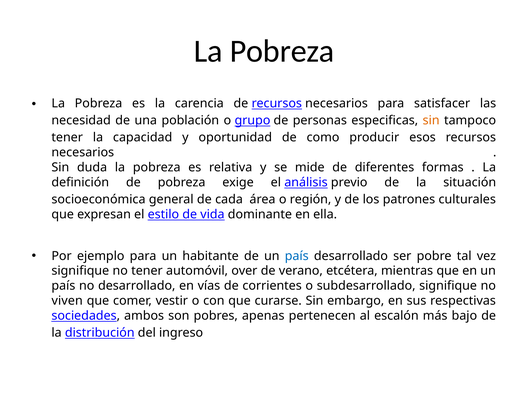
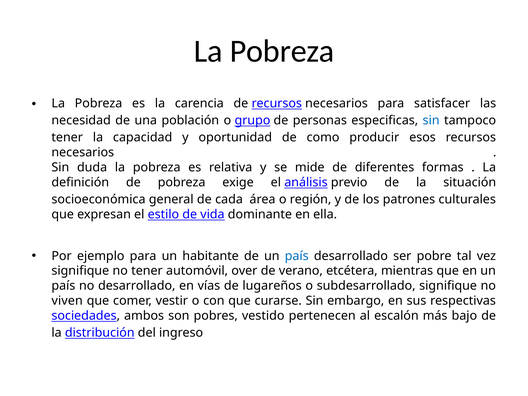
sin at (431, 120) colour: orange -> blue
corrientes: corrientes -> lugareños
apenas: apenas -> vestido
